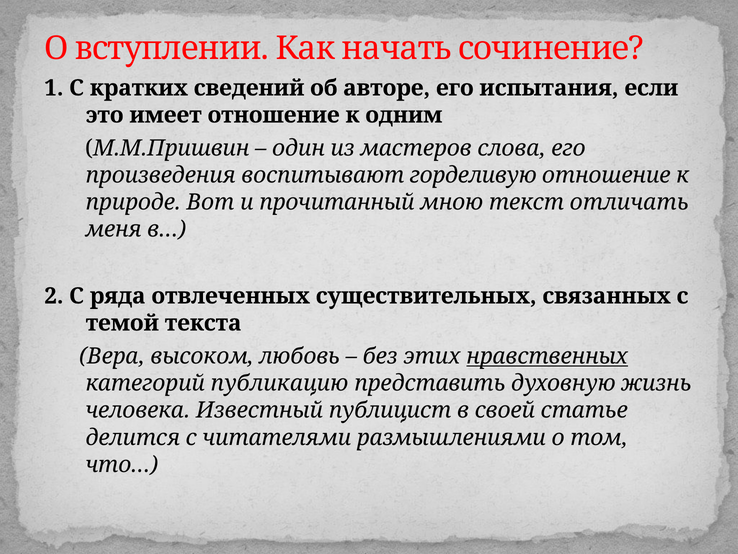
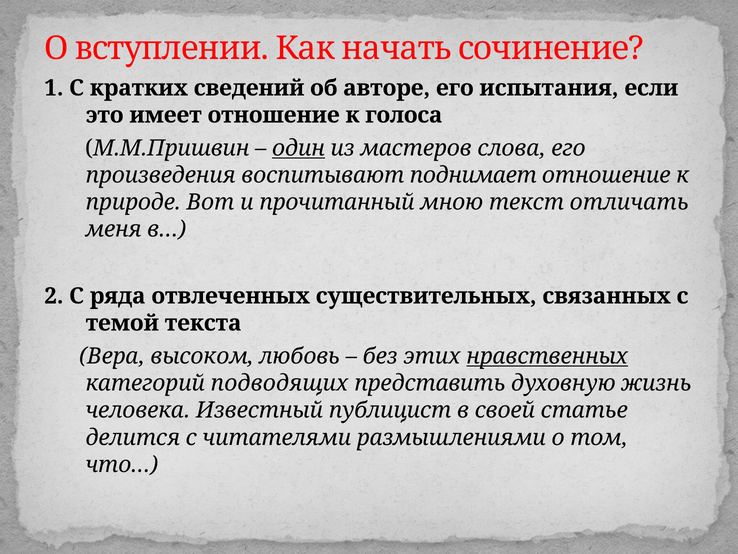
одним: одним -> голоса
один underline: none -> present
горделивую: горделивую -> поднимает
публикацию: публикацию -> подводящих
